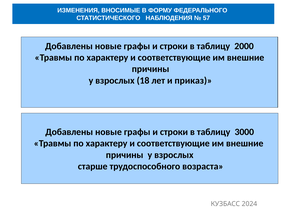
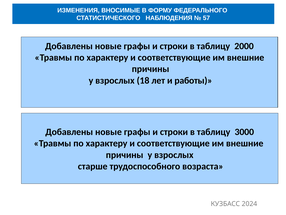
приказ: приказ -> работы
